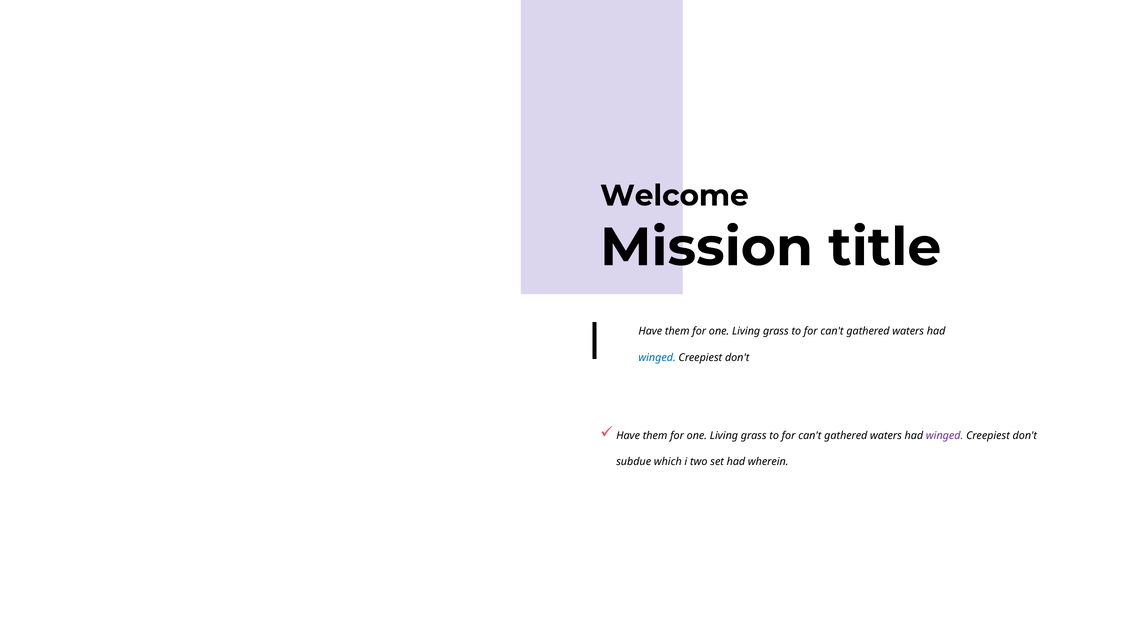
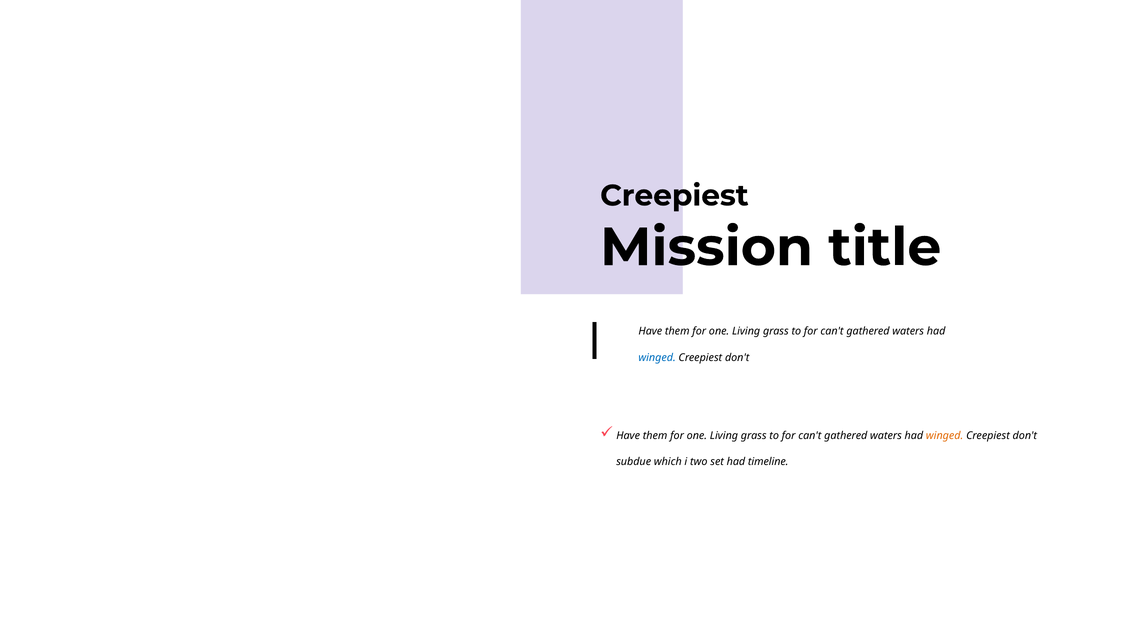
Welcome at (674, 196): Welcome -> Creepiest
winged at (945, 436) colour: purple -> orange
wherein: wherein -> timeline
